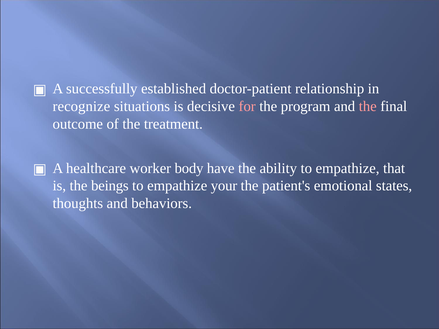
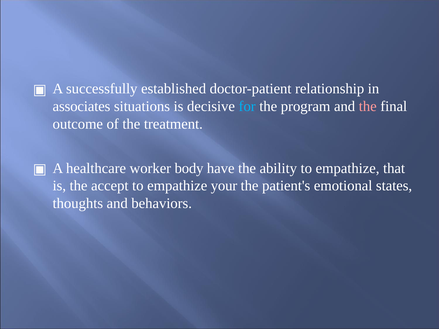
recognize: recognize -> associates
for colour: pink -> light blue
beings: beings -> accept
